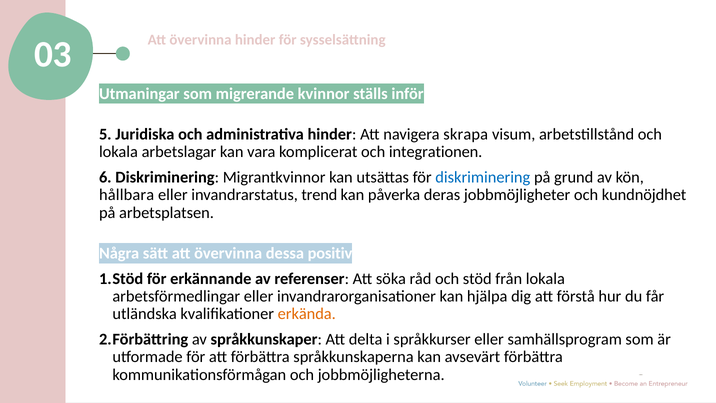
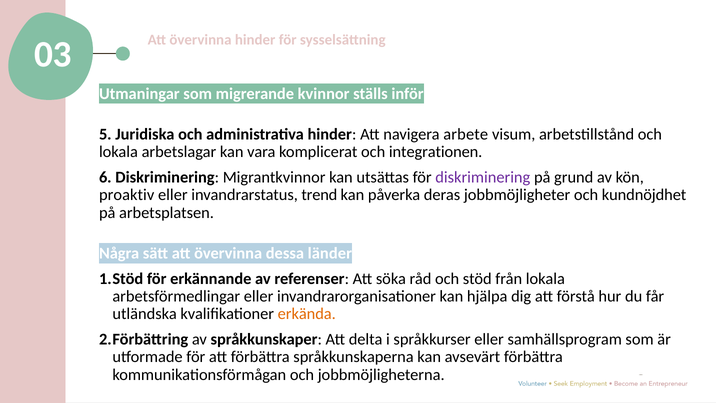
skrapa: skrapa -> arbete
diskriminering at (483, 177) colour: blue -> purple
hållbara: hållbara -> proaktiv
positiv: positiv -> länder
